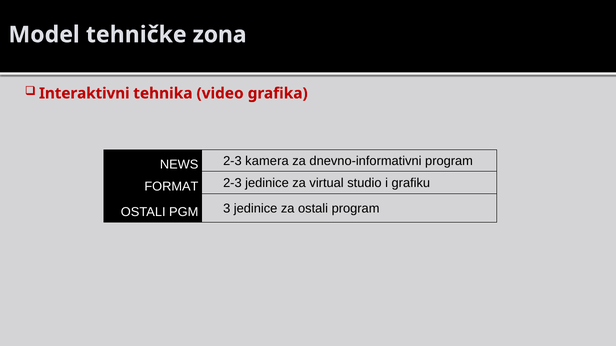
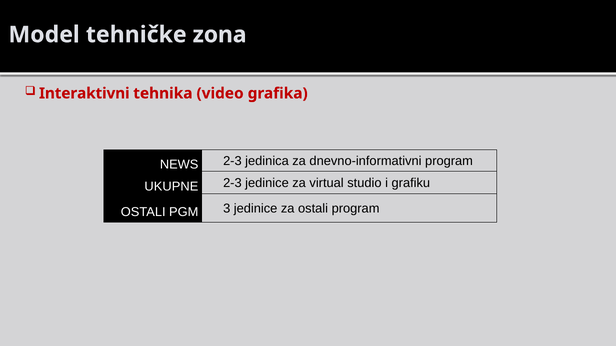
kamera: kamera -> jedinica
FORMAT: FORMAT -> UKUPNE
